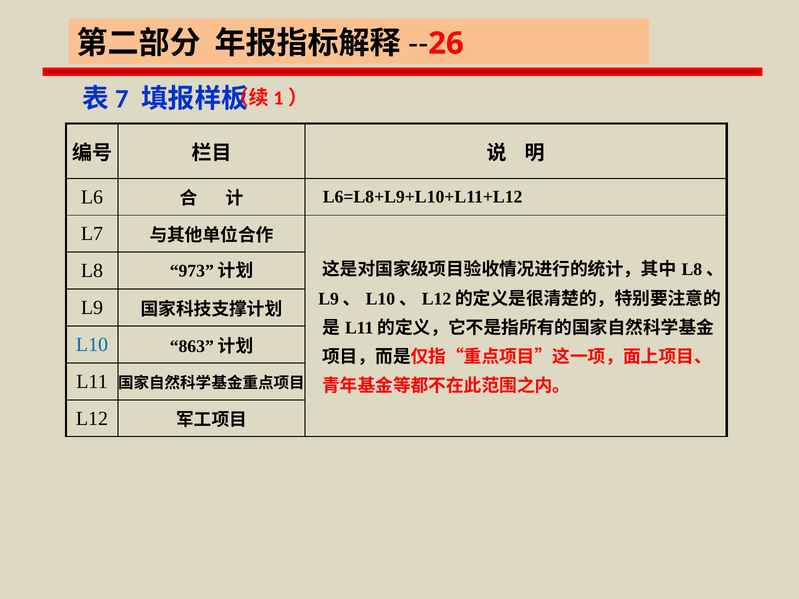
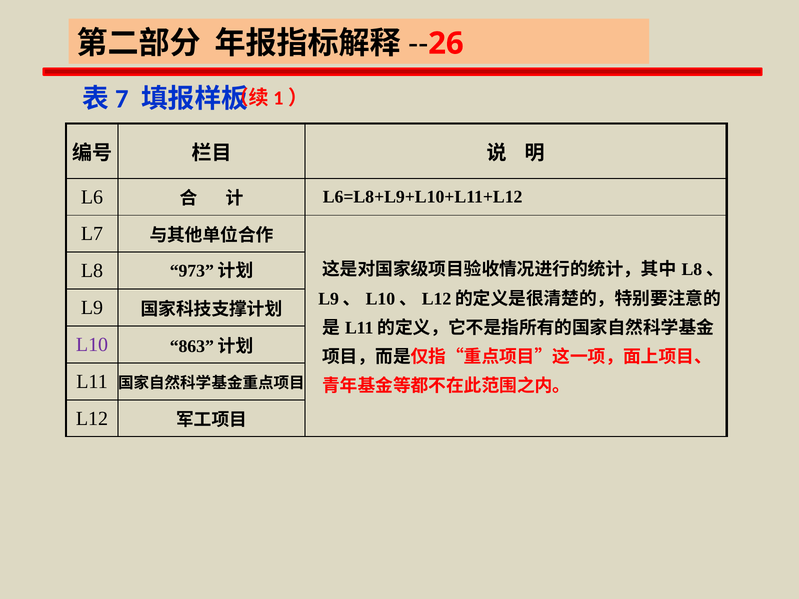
L10 colour: blue -> purple
